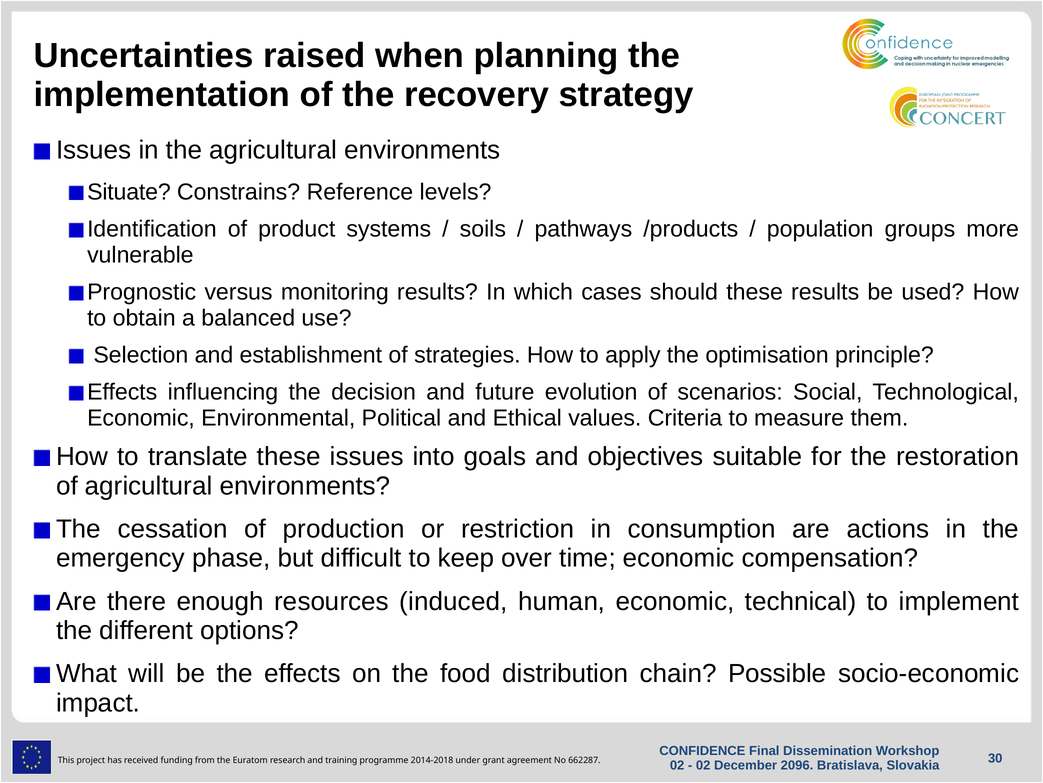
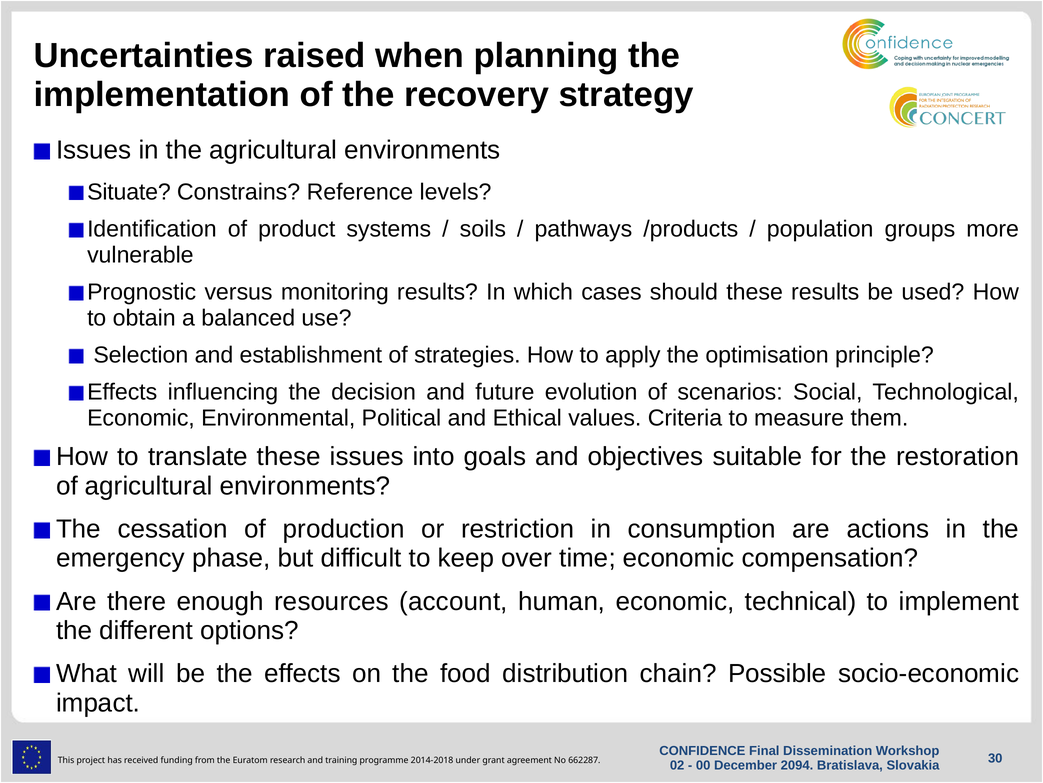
induced: induced -> account
02 at (703, 765): 02 -> 00
2096: 2096 -> 2094
